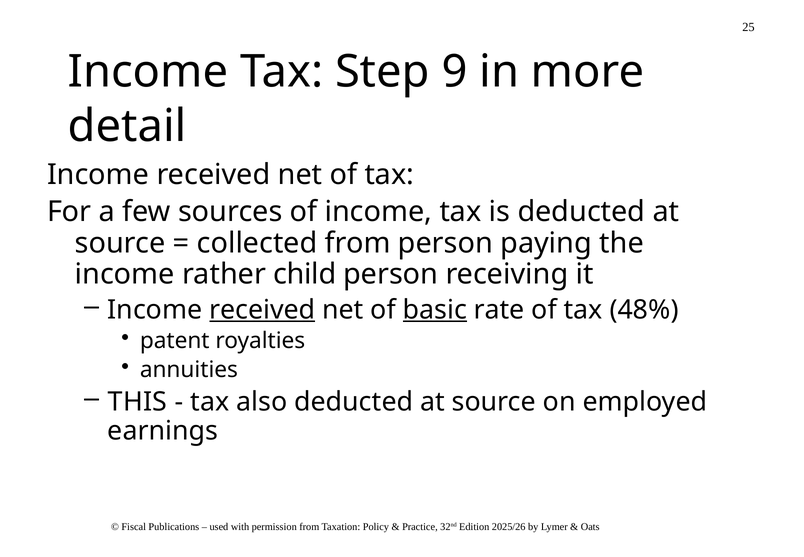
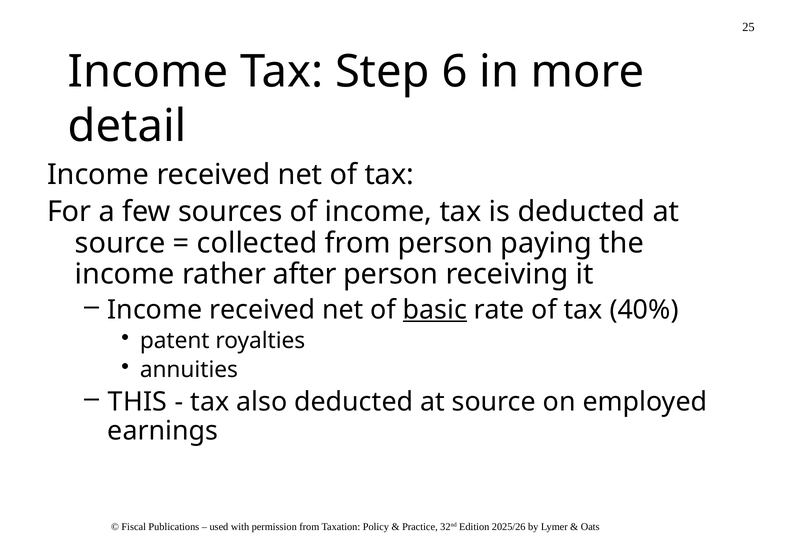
9: 9 -> 6
child: child -> after
received at (262, 309) underline: present -> none
48%: 48% -> 40%
